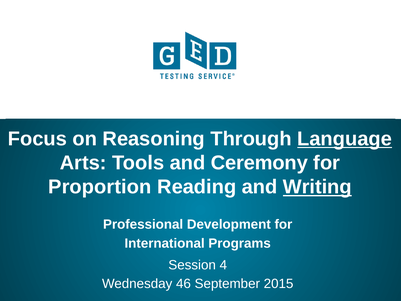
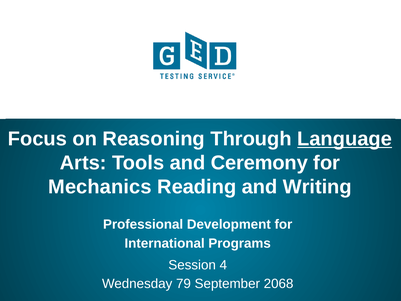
Proportion: Proportion -> Mechanics
Writing underline: present -> none
46: 46 -> 79
2015: 2015 -> 2068
